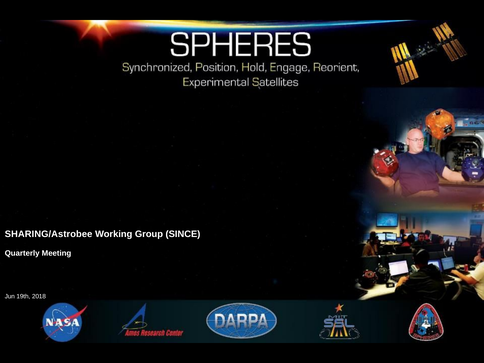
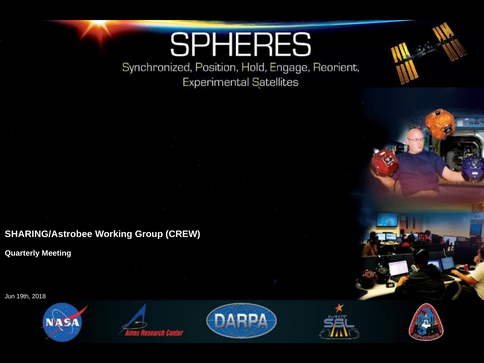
SINCE: SINCE -> CREW
